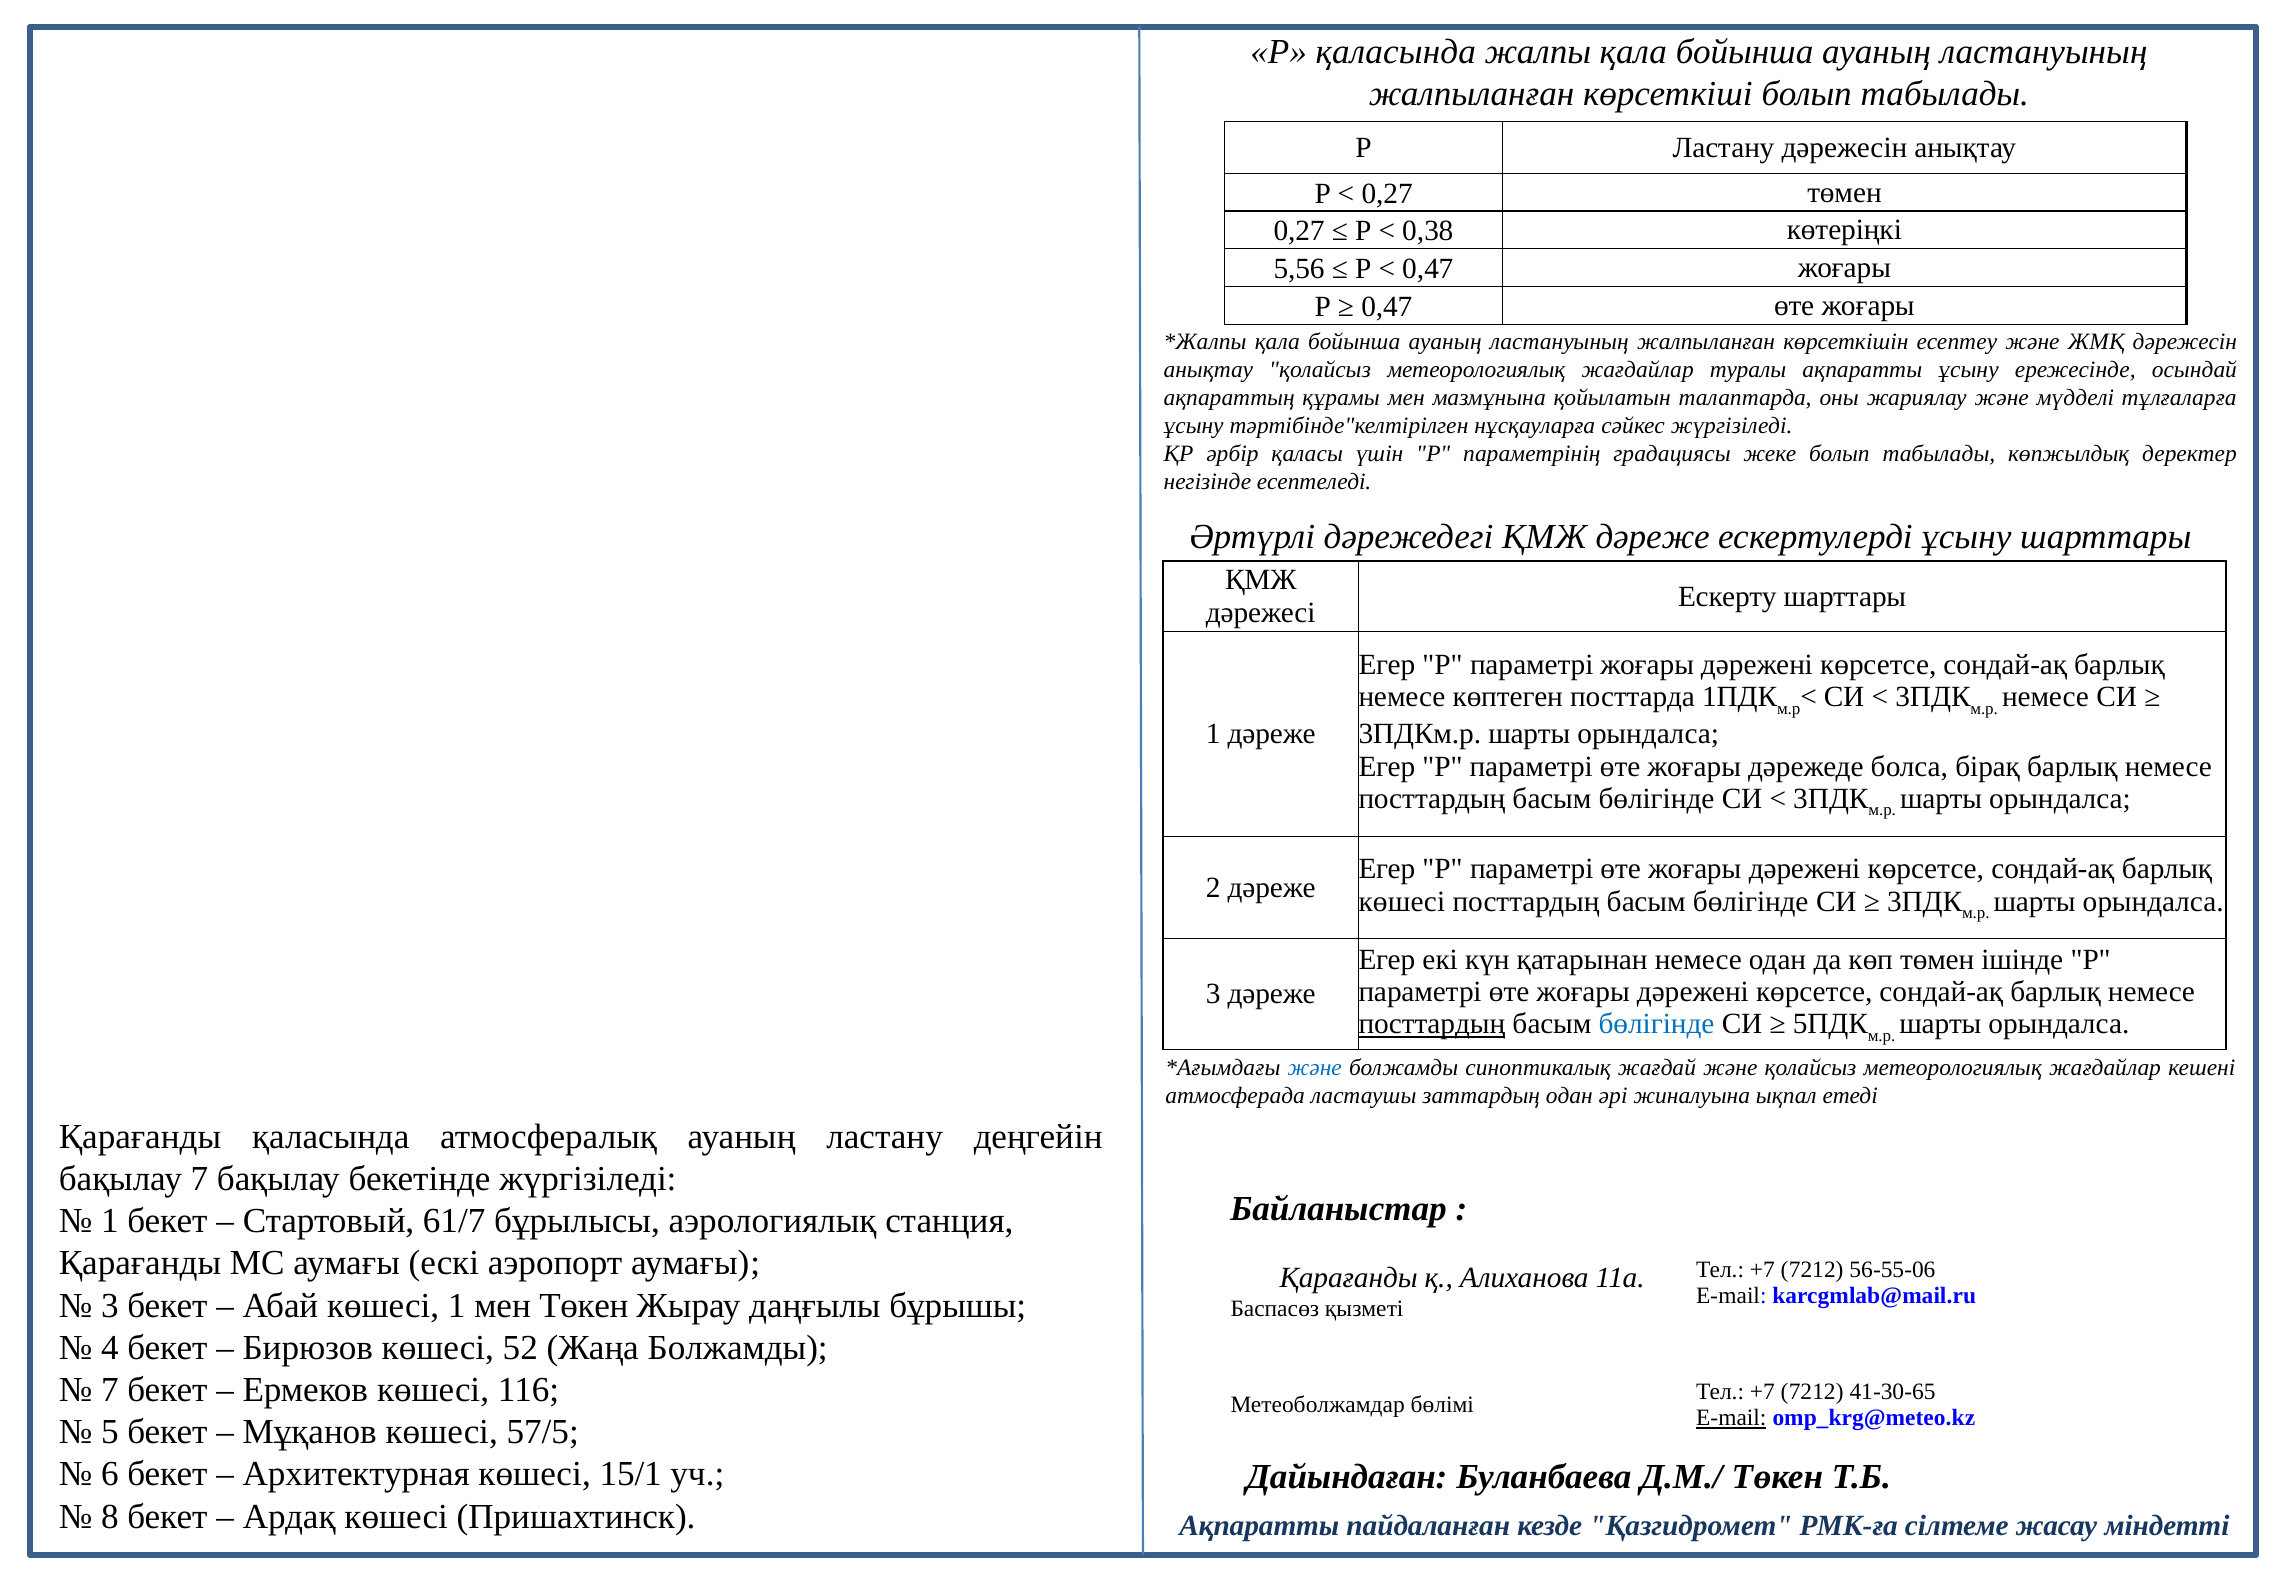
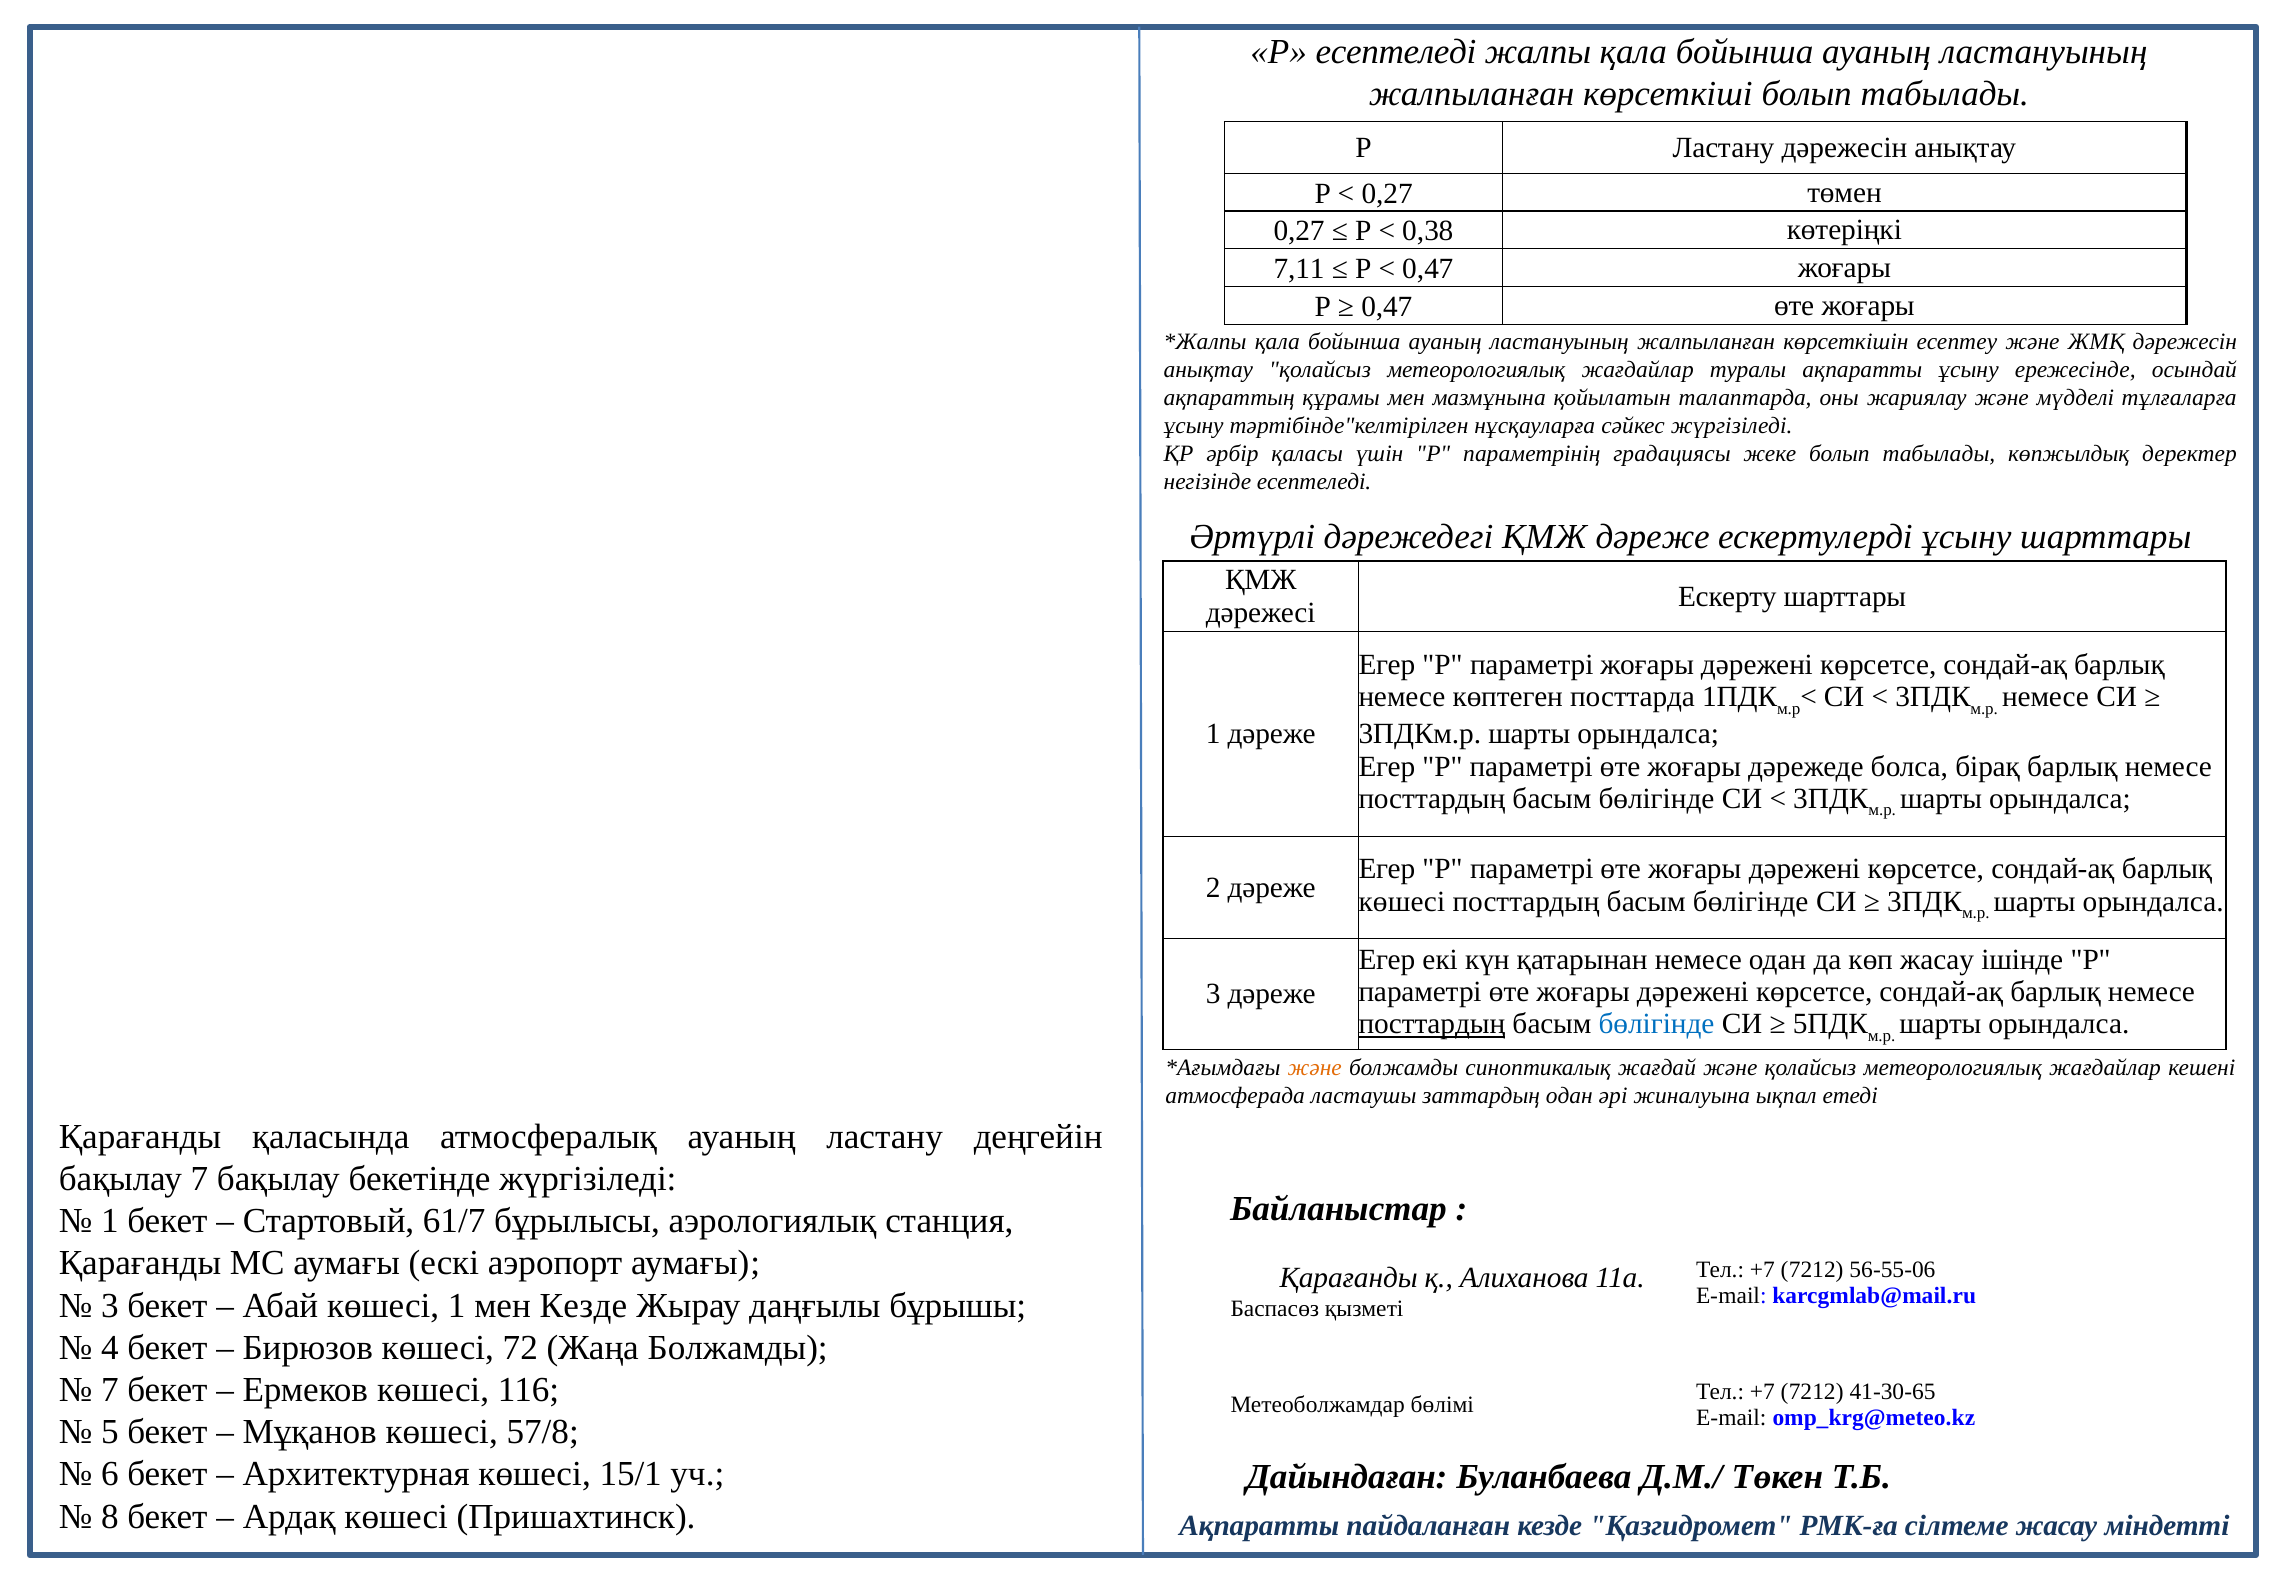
Р қаласында: қаласында -> есептеледі
5,56: 5,56 -> 7,11
көп төмен: төмен -> жасау
және at (1315, 1068) colour: blue -> orange
мен Төкен: Төкен -> Кезде
52: 52 -> 72
E-mail at (1731, 1419) underline: present -> none
57/5: 57/5 -> 57/8
